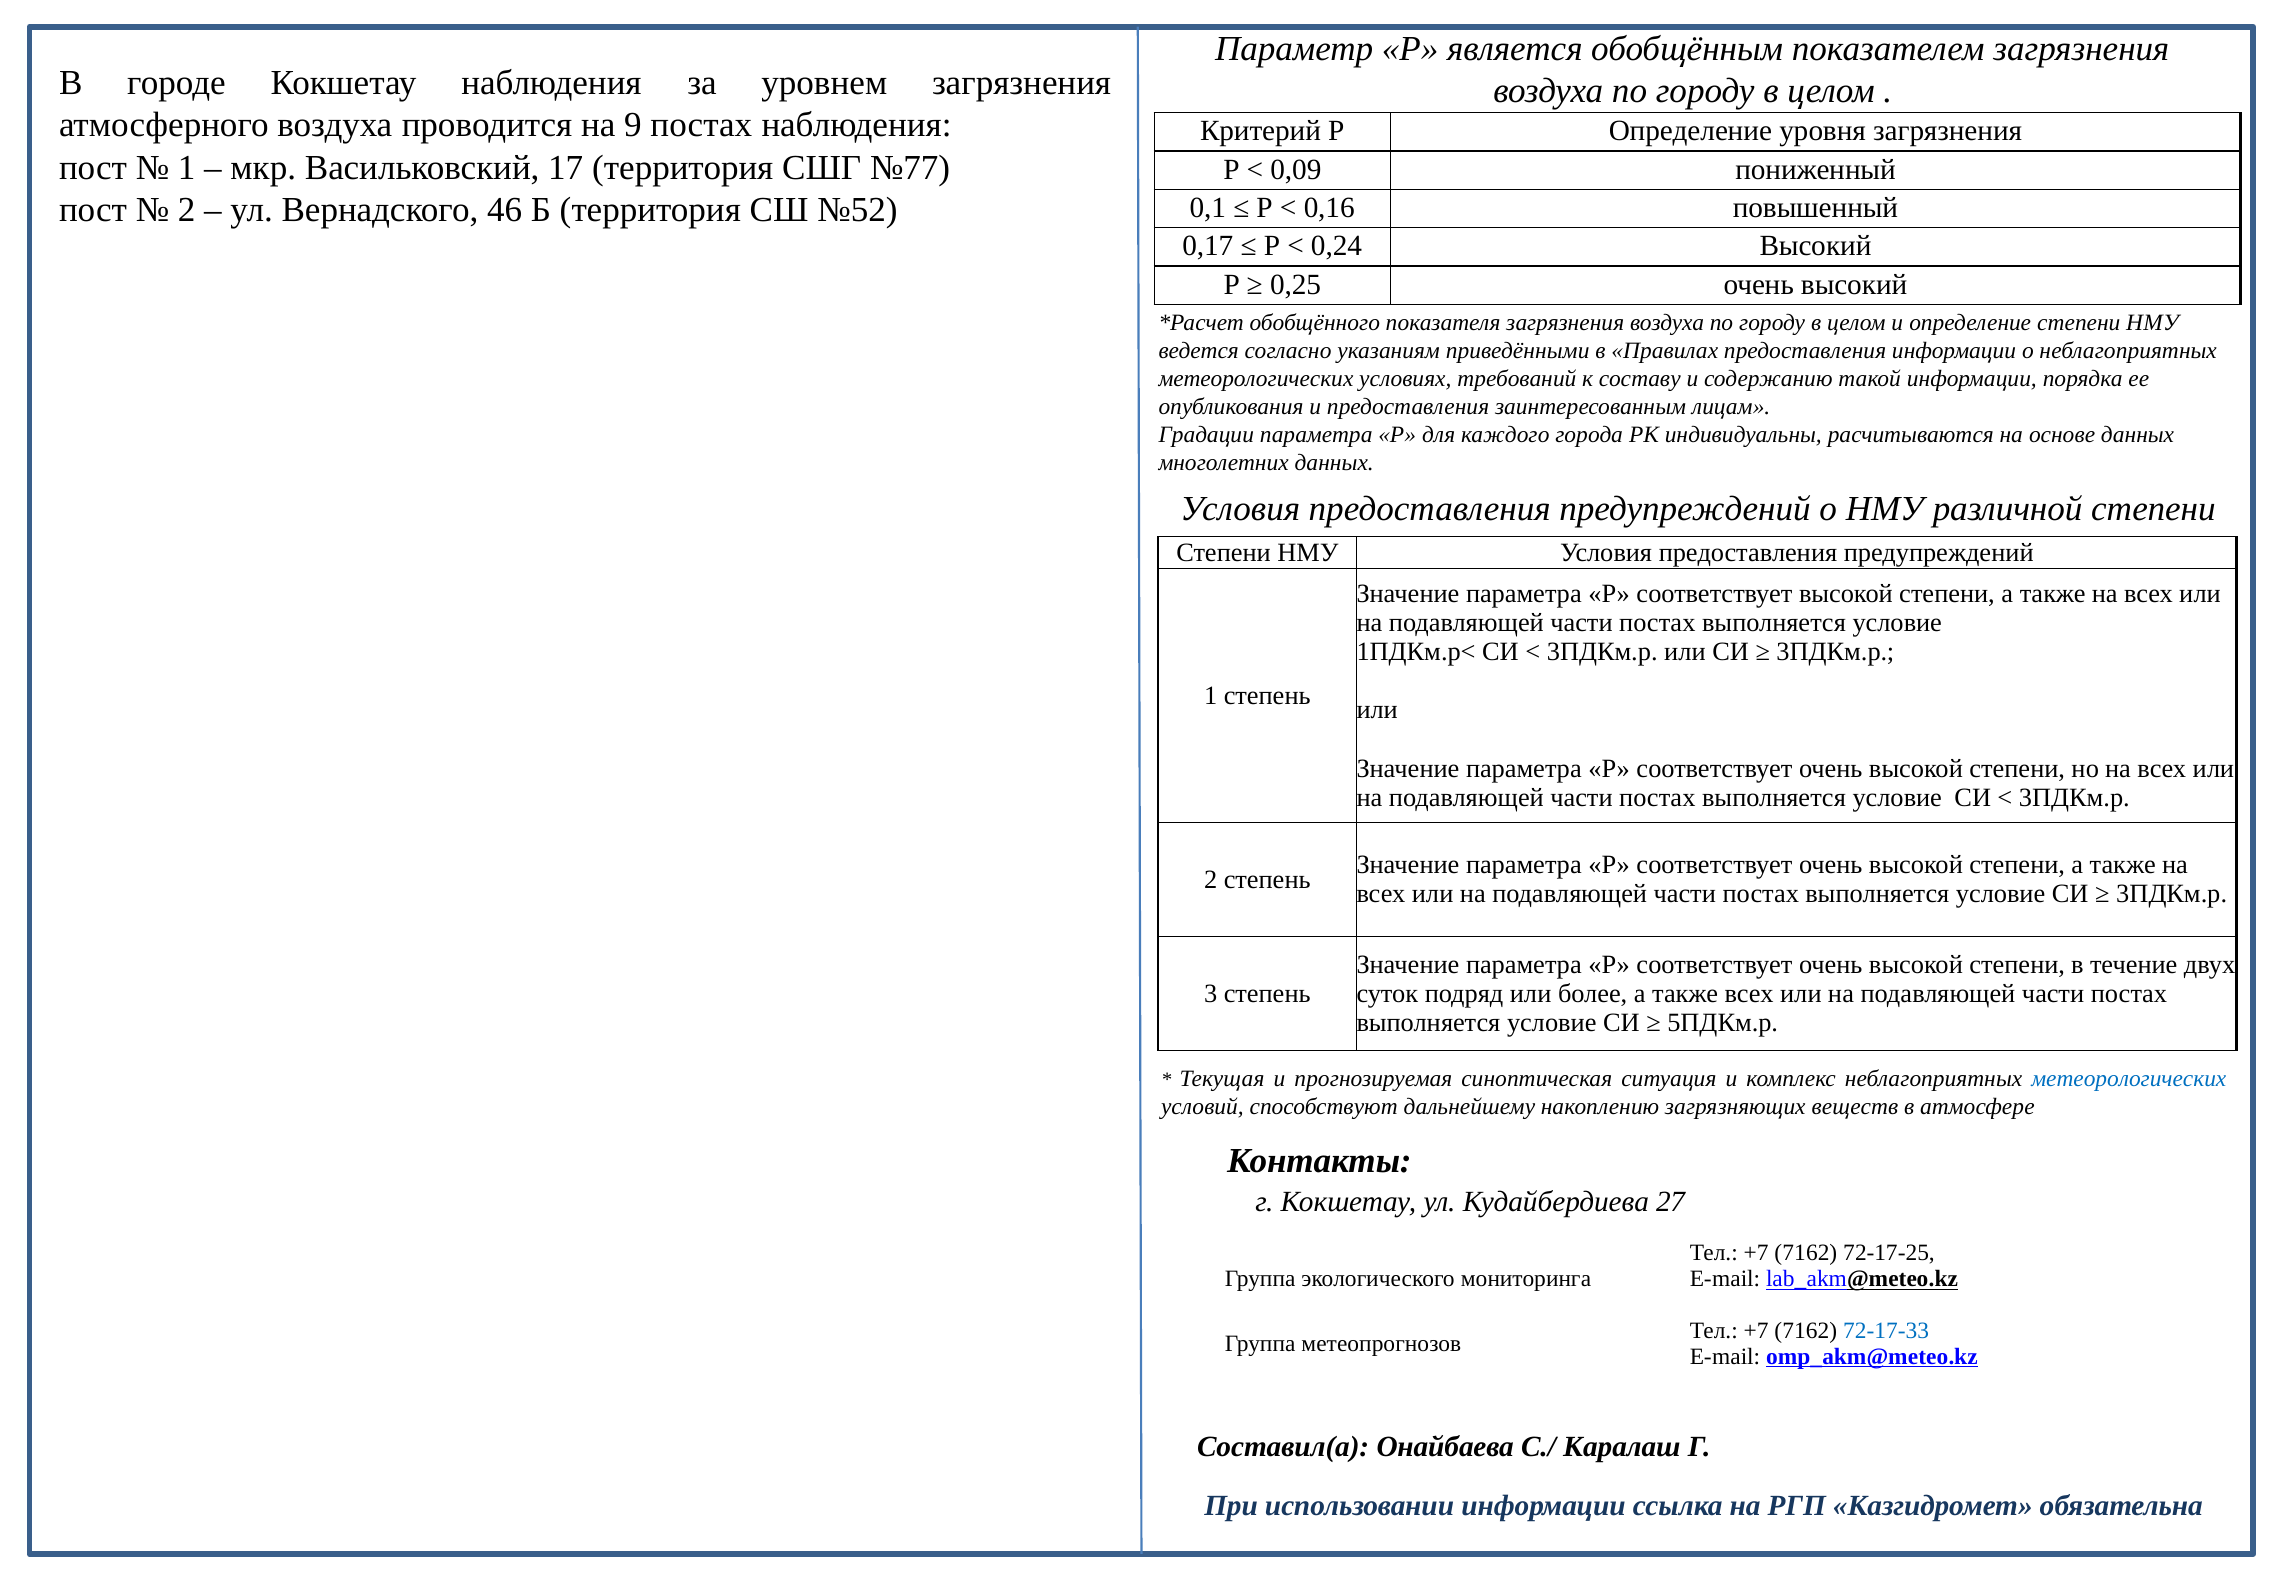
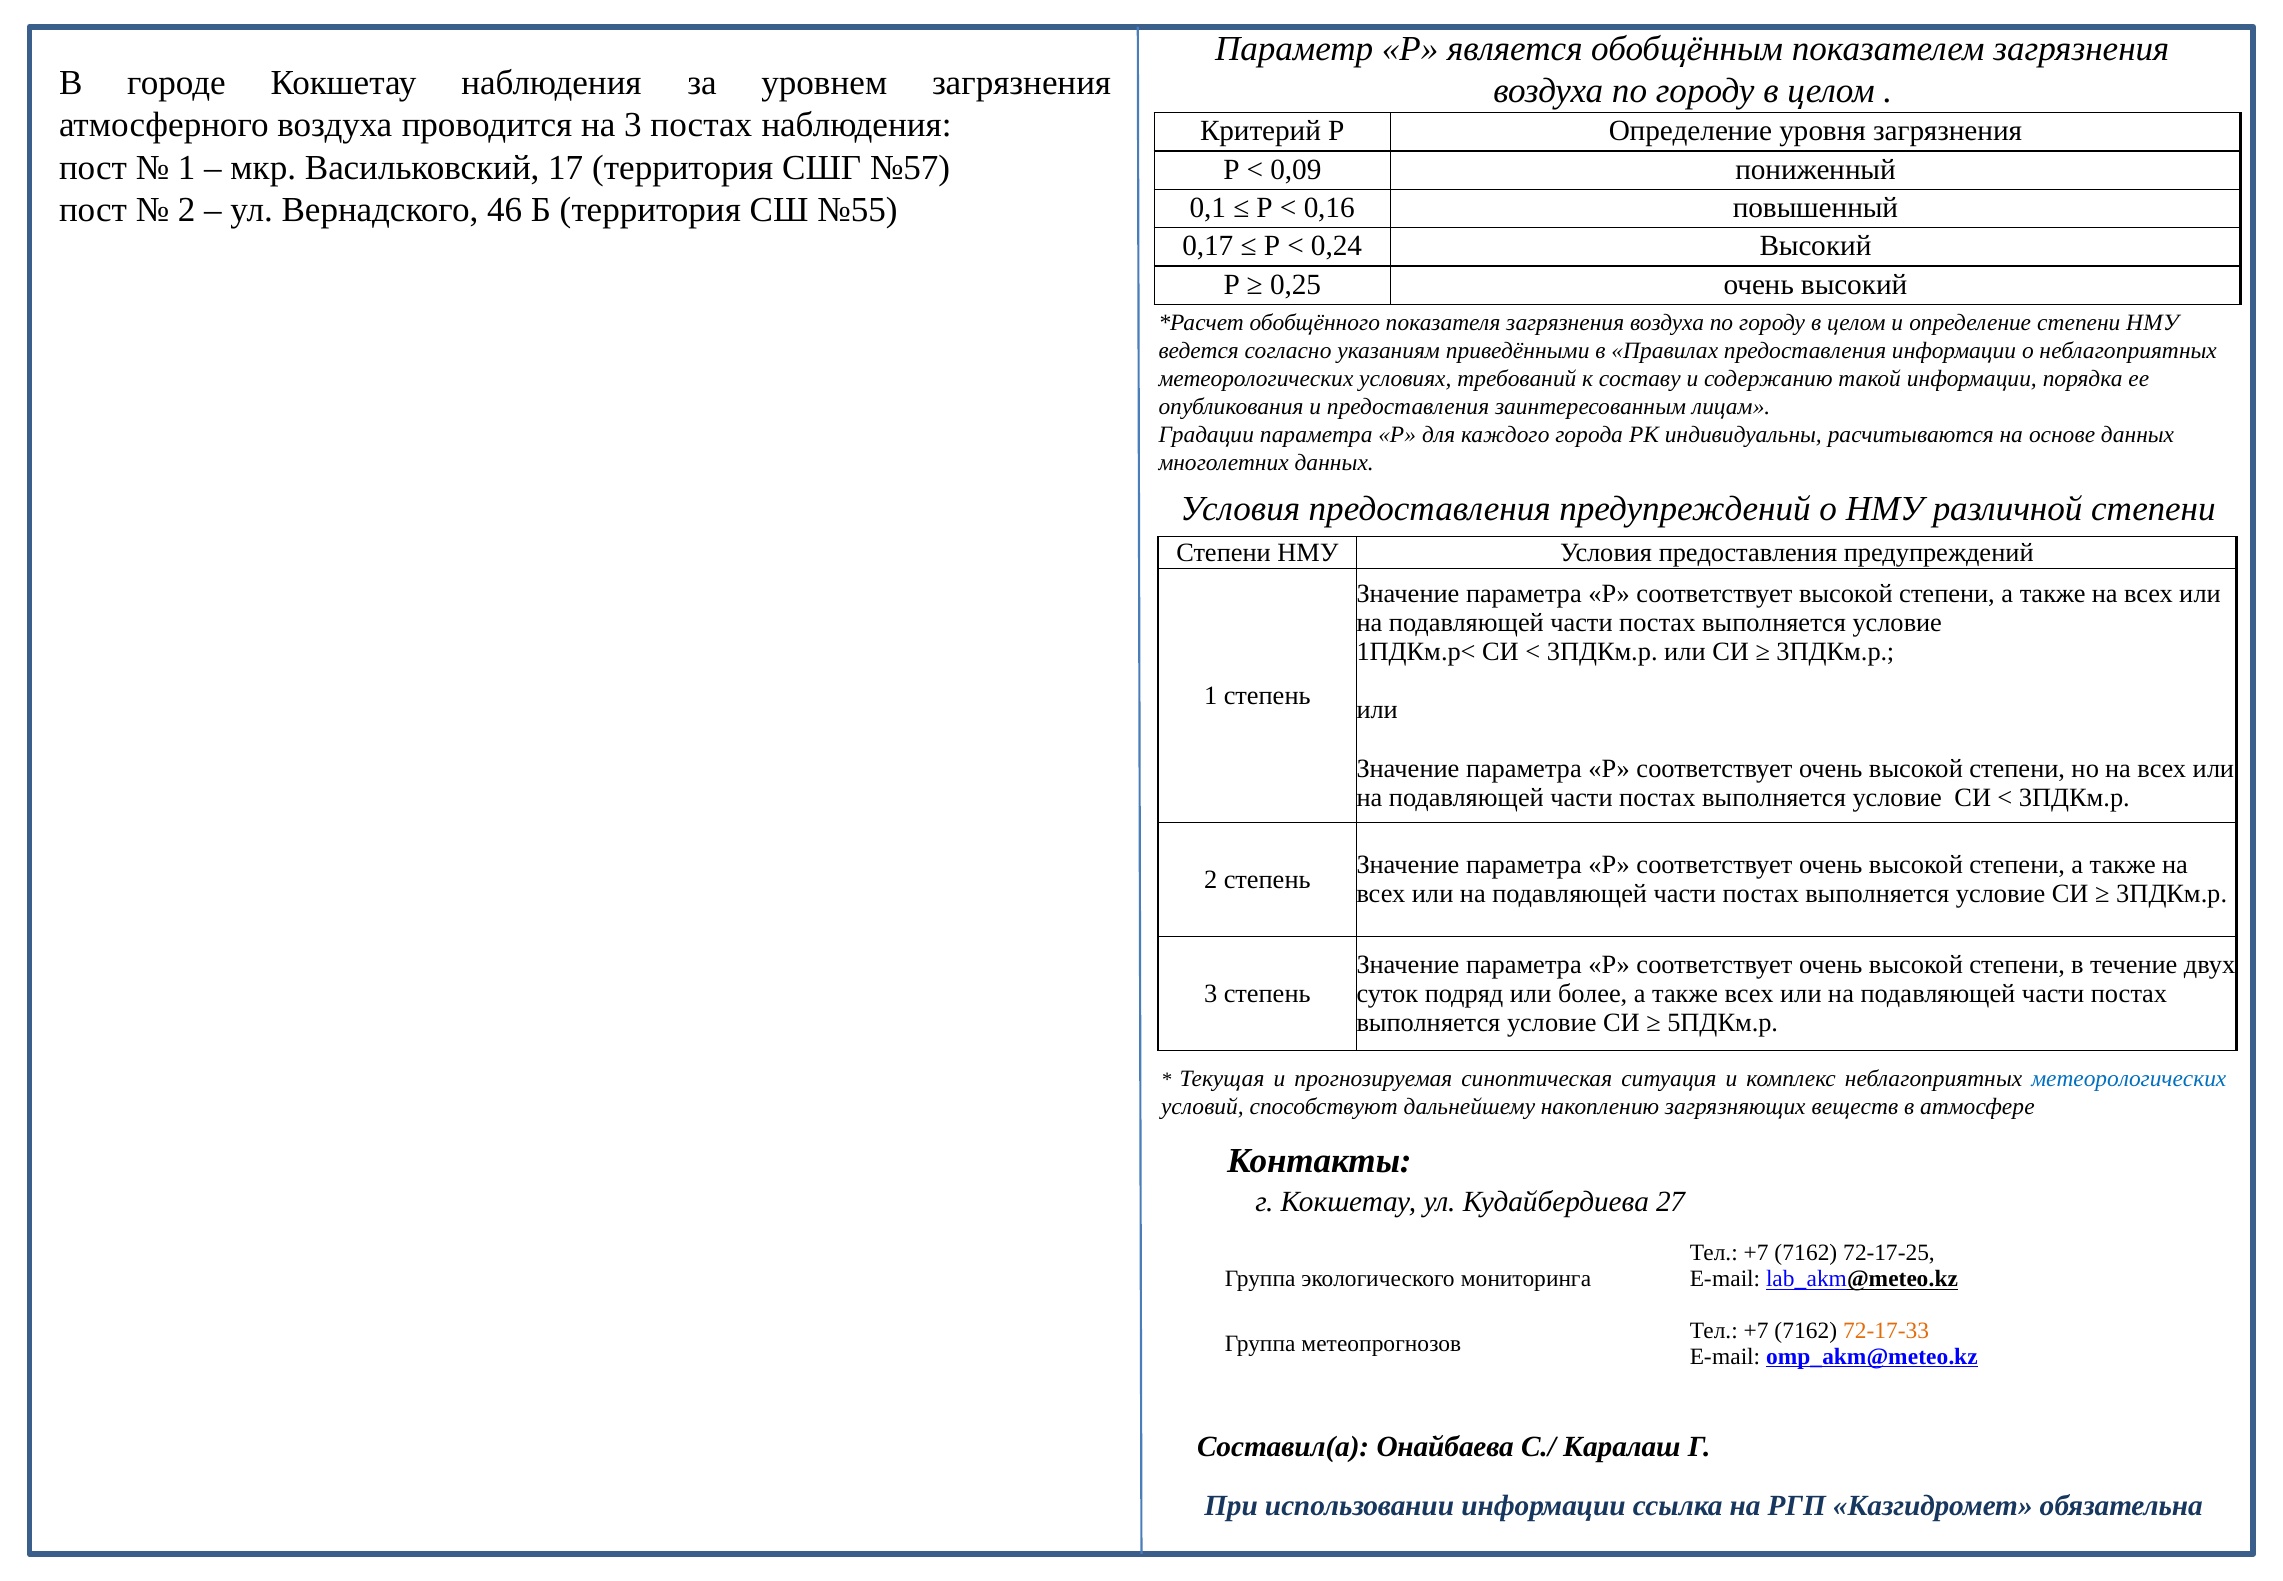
на 9: 9 -> 3
№77: №77 -> №57
№52: №52 -> №55
72-17-33 colour: blue -> orange
